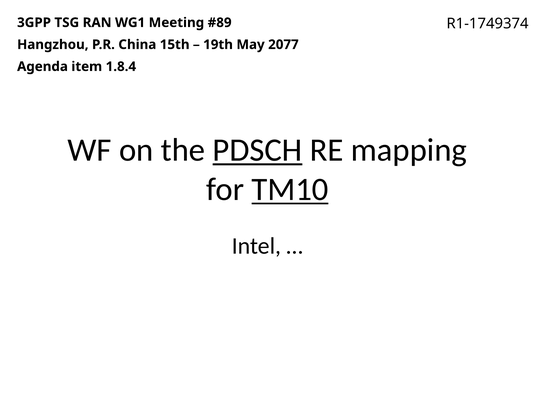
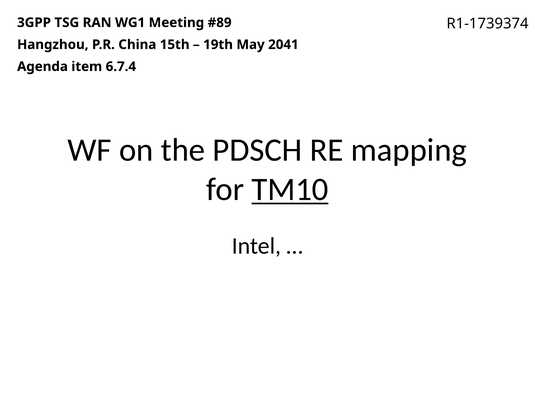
R1-1749374: R1-1749374 -> R1-1739374
2077: 2077 -> 2041
1.8.4: 1.8.4 -> 6.7.4
PDSCH underline: present -> none
